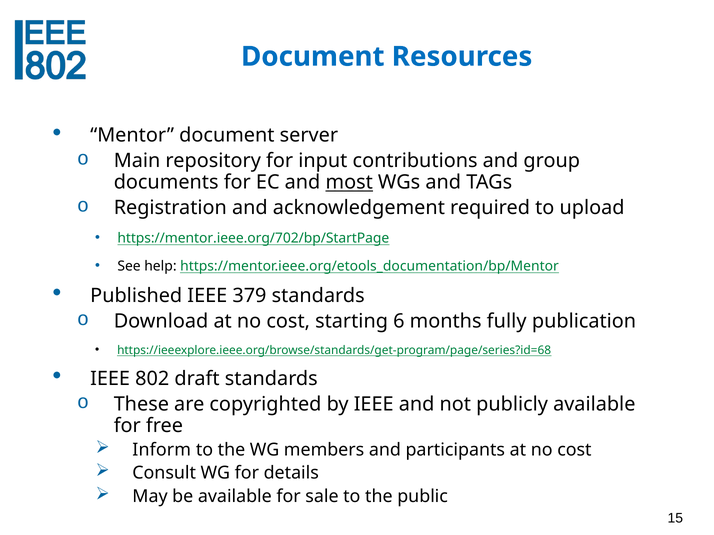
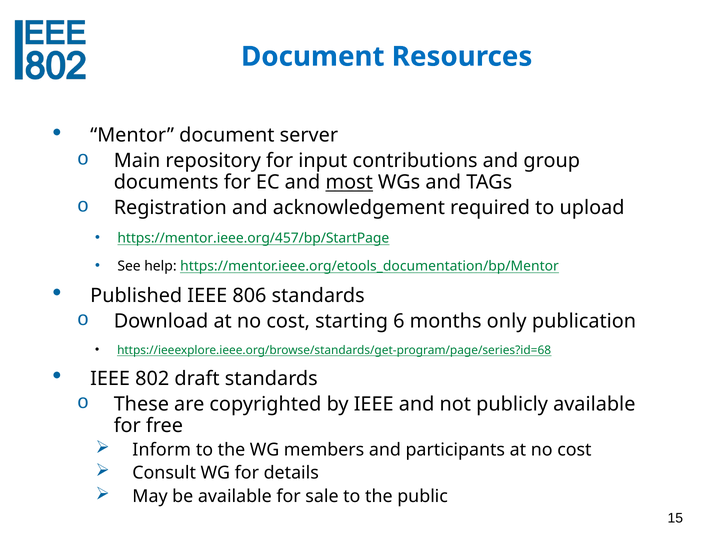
https://mentor.ieee.org/702/bp/StartPage: https://mentor.ieee.org/702/bp/StartPage -> https://mentor.ieee.org/457/bp/StartPage
379: 379 -> 806
fully: fully -> only
